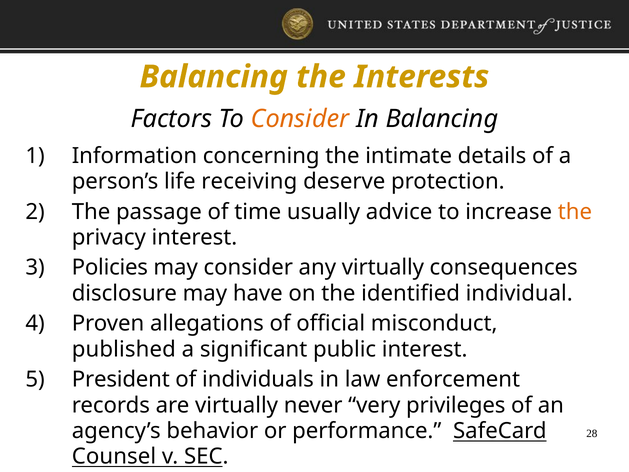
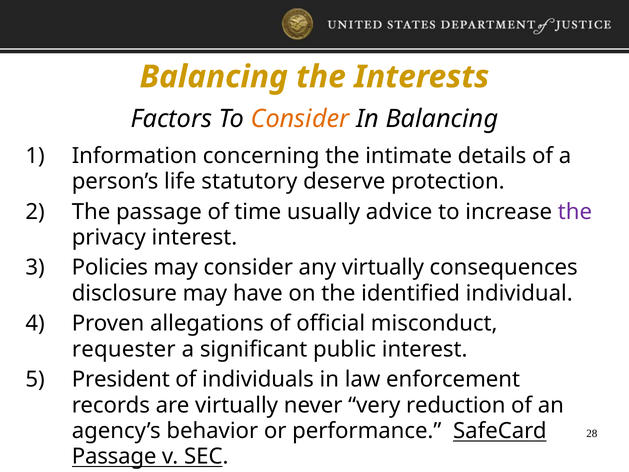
receiving: receiving -> statutory
the at (575, 212) colour: orange -> purple
published: published -> requester
privileges: privileges -> reduction
Counsel at (114, 456): Counsel -> Passage
